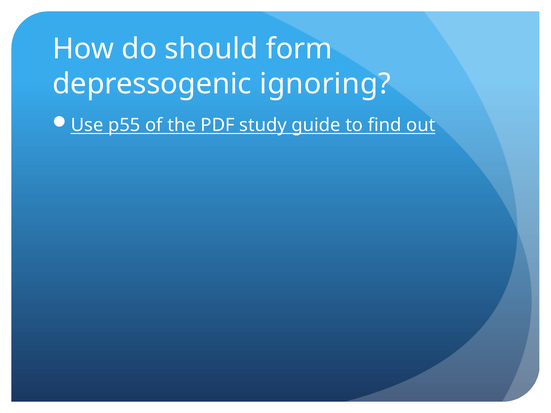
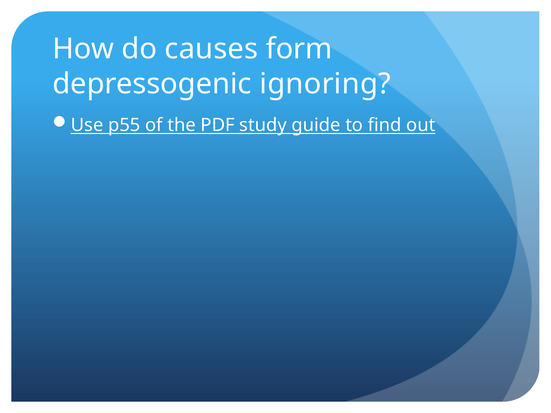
should: should -> causes
